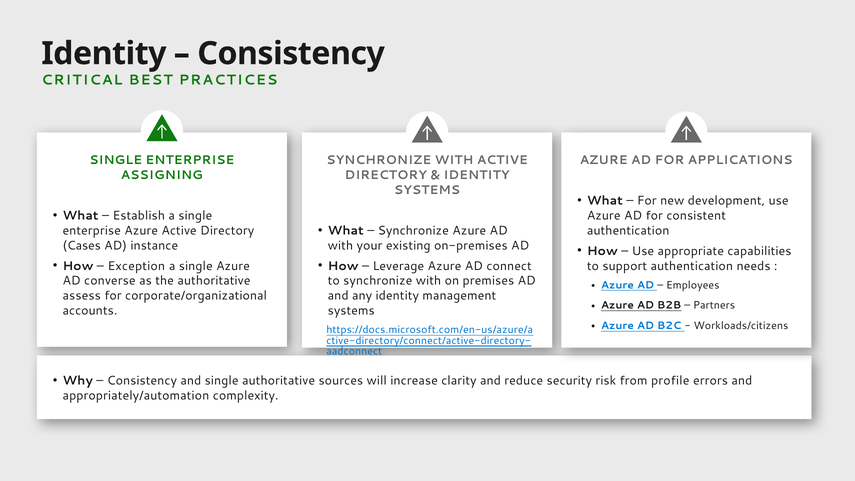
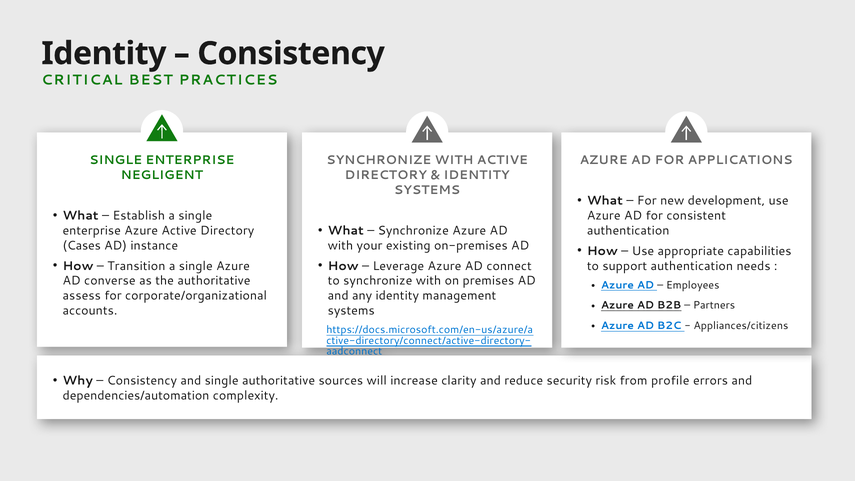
ASSIGNING: ASSIGNING -> NEGLIGENT
Exception: Exception -> Transition
Workloads/citizens: Workloads/citizens -> Appliances/citizens
appropriately/automation: appropriately/automation -> dependencies/automation
